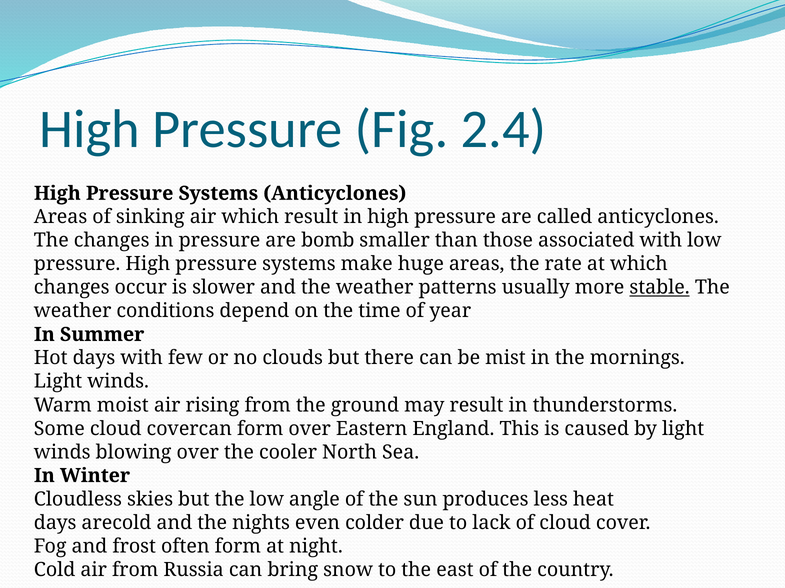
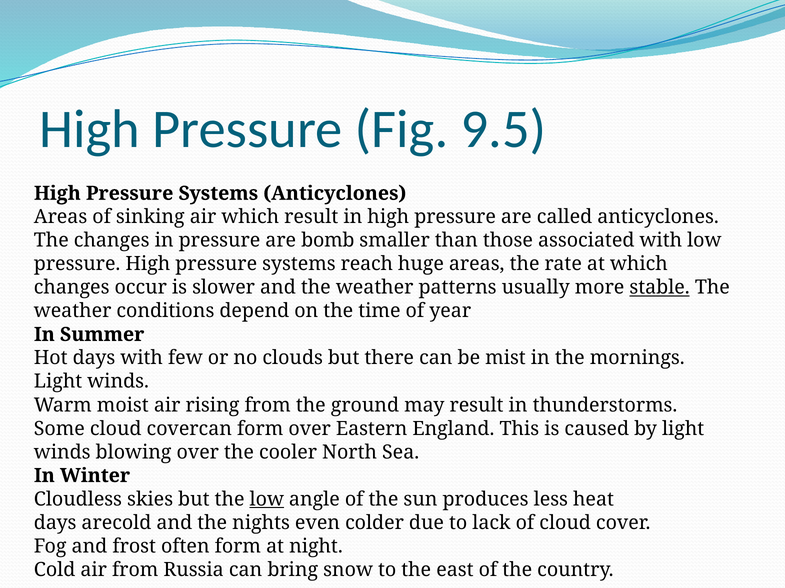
2.4: 2.4 -> 9.5
make: make -> reach
low at (267, 500) underline: none -> present
